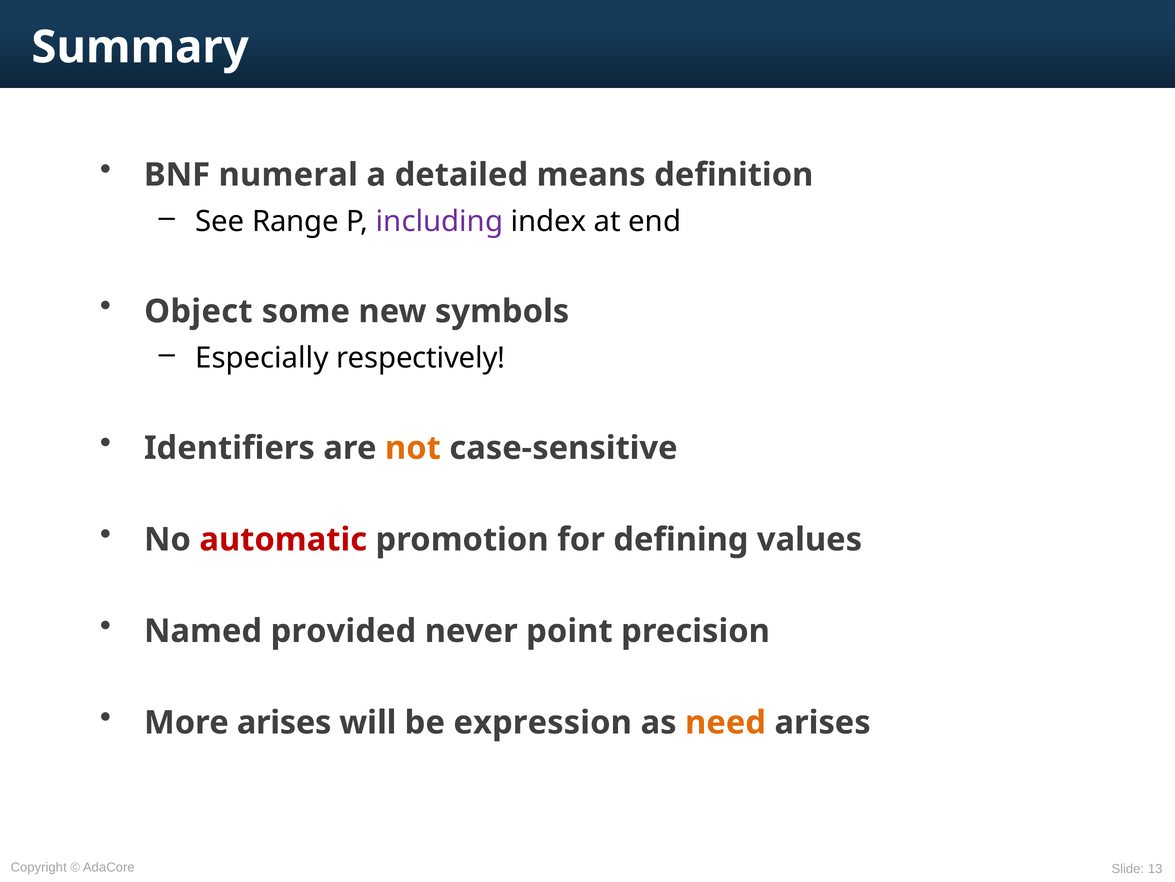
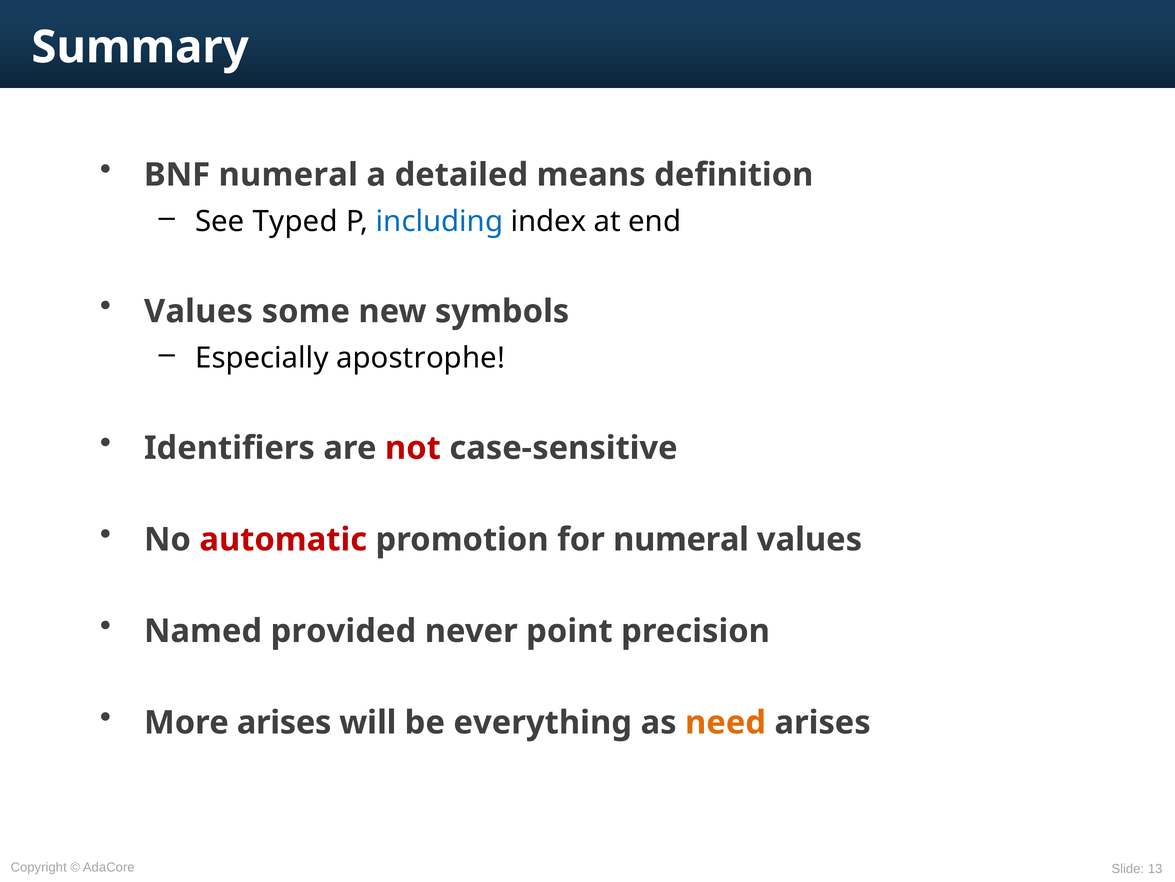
Range: Range -> Typed
including colour: purple -> blue
Object at (198, 311): Object -> Values
respectively: respectively -> apostrophe
not colour: orange -> red
for defining: defining -> numeral
expression: expression -> everything
